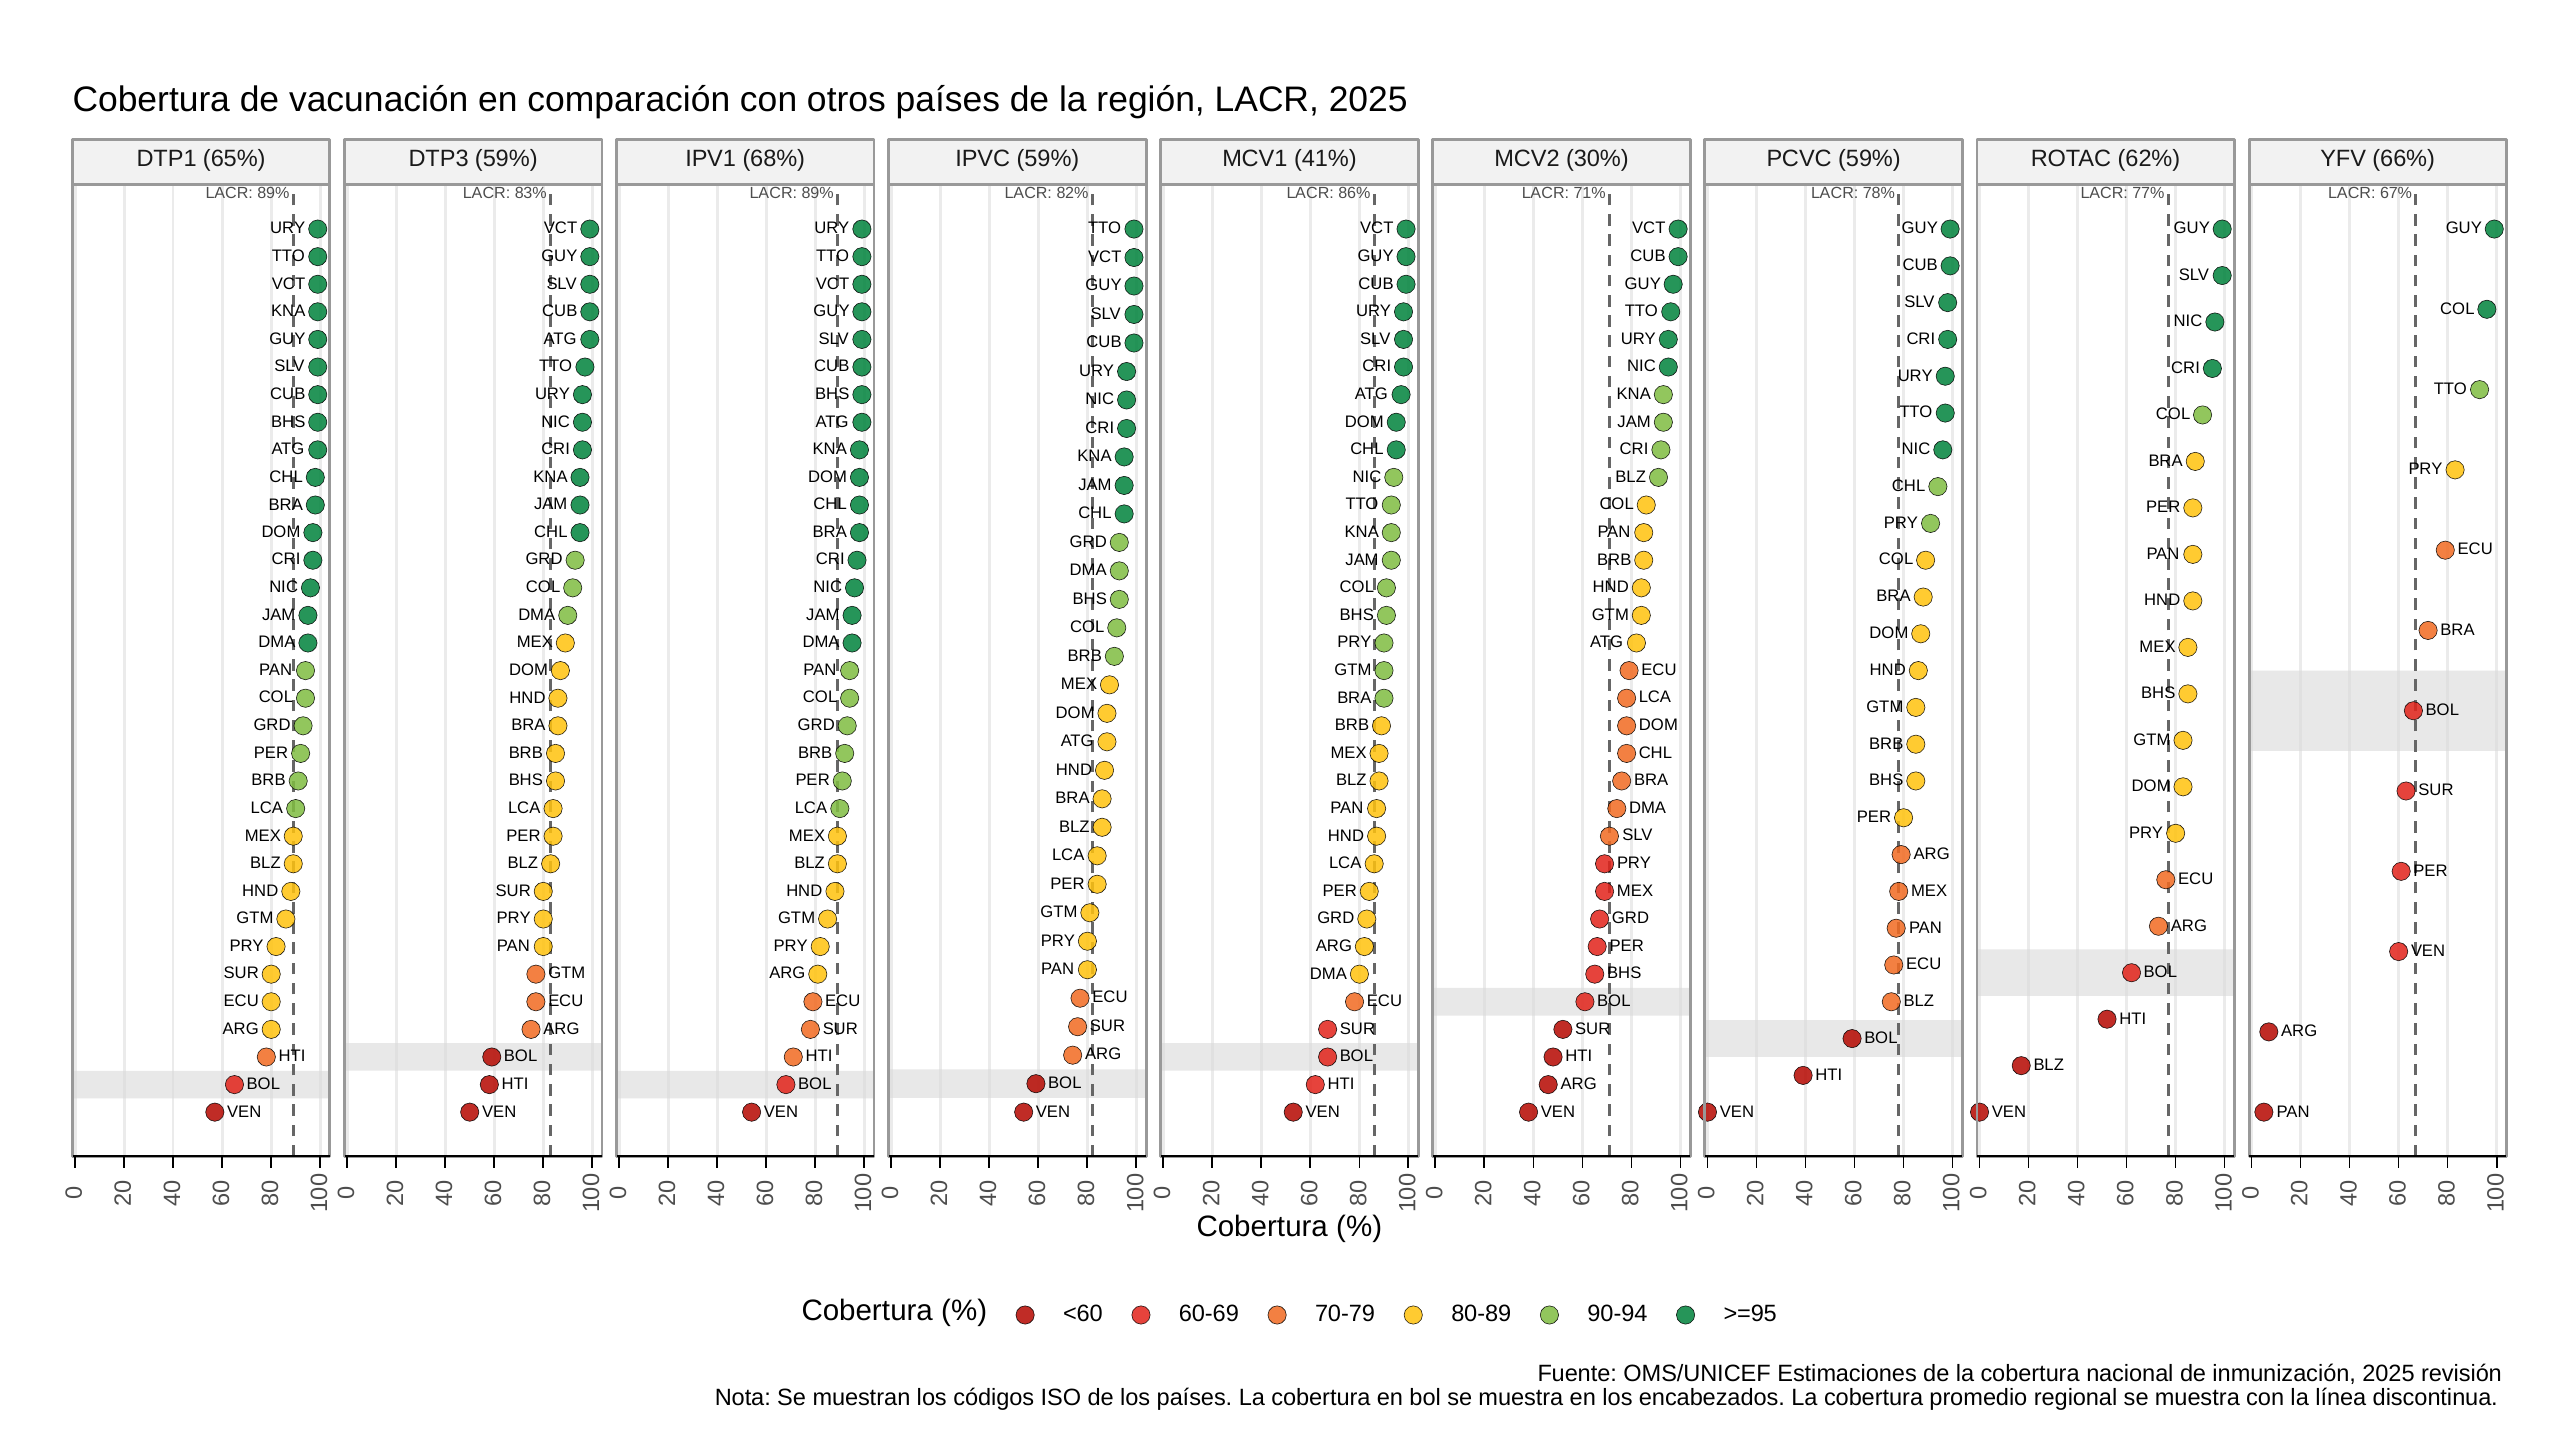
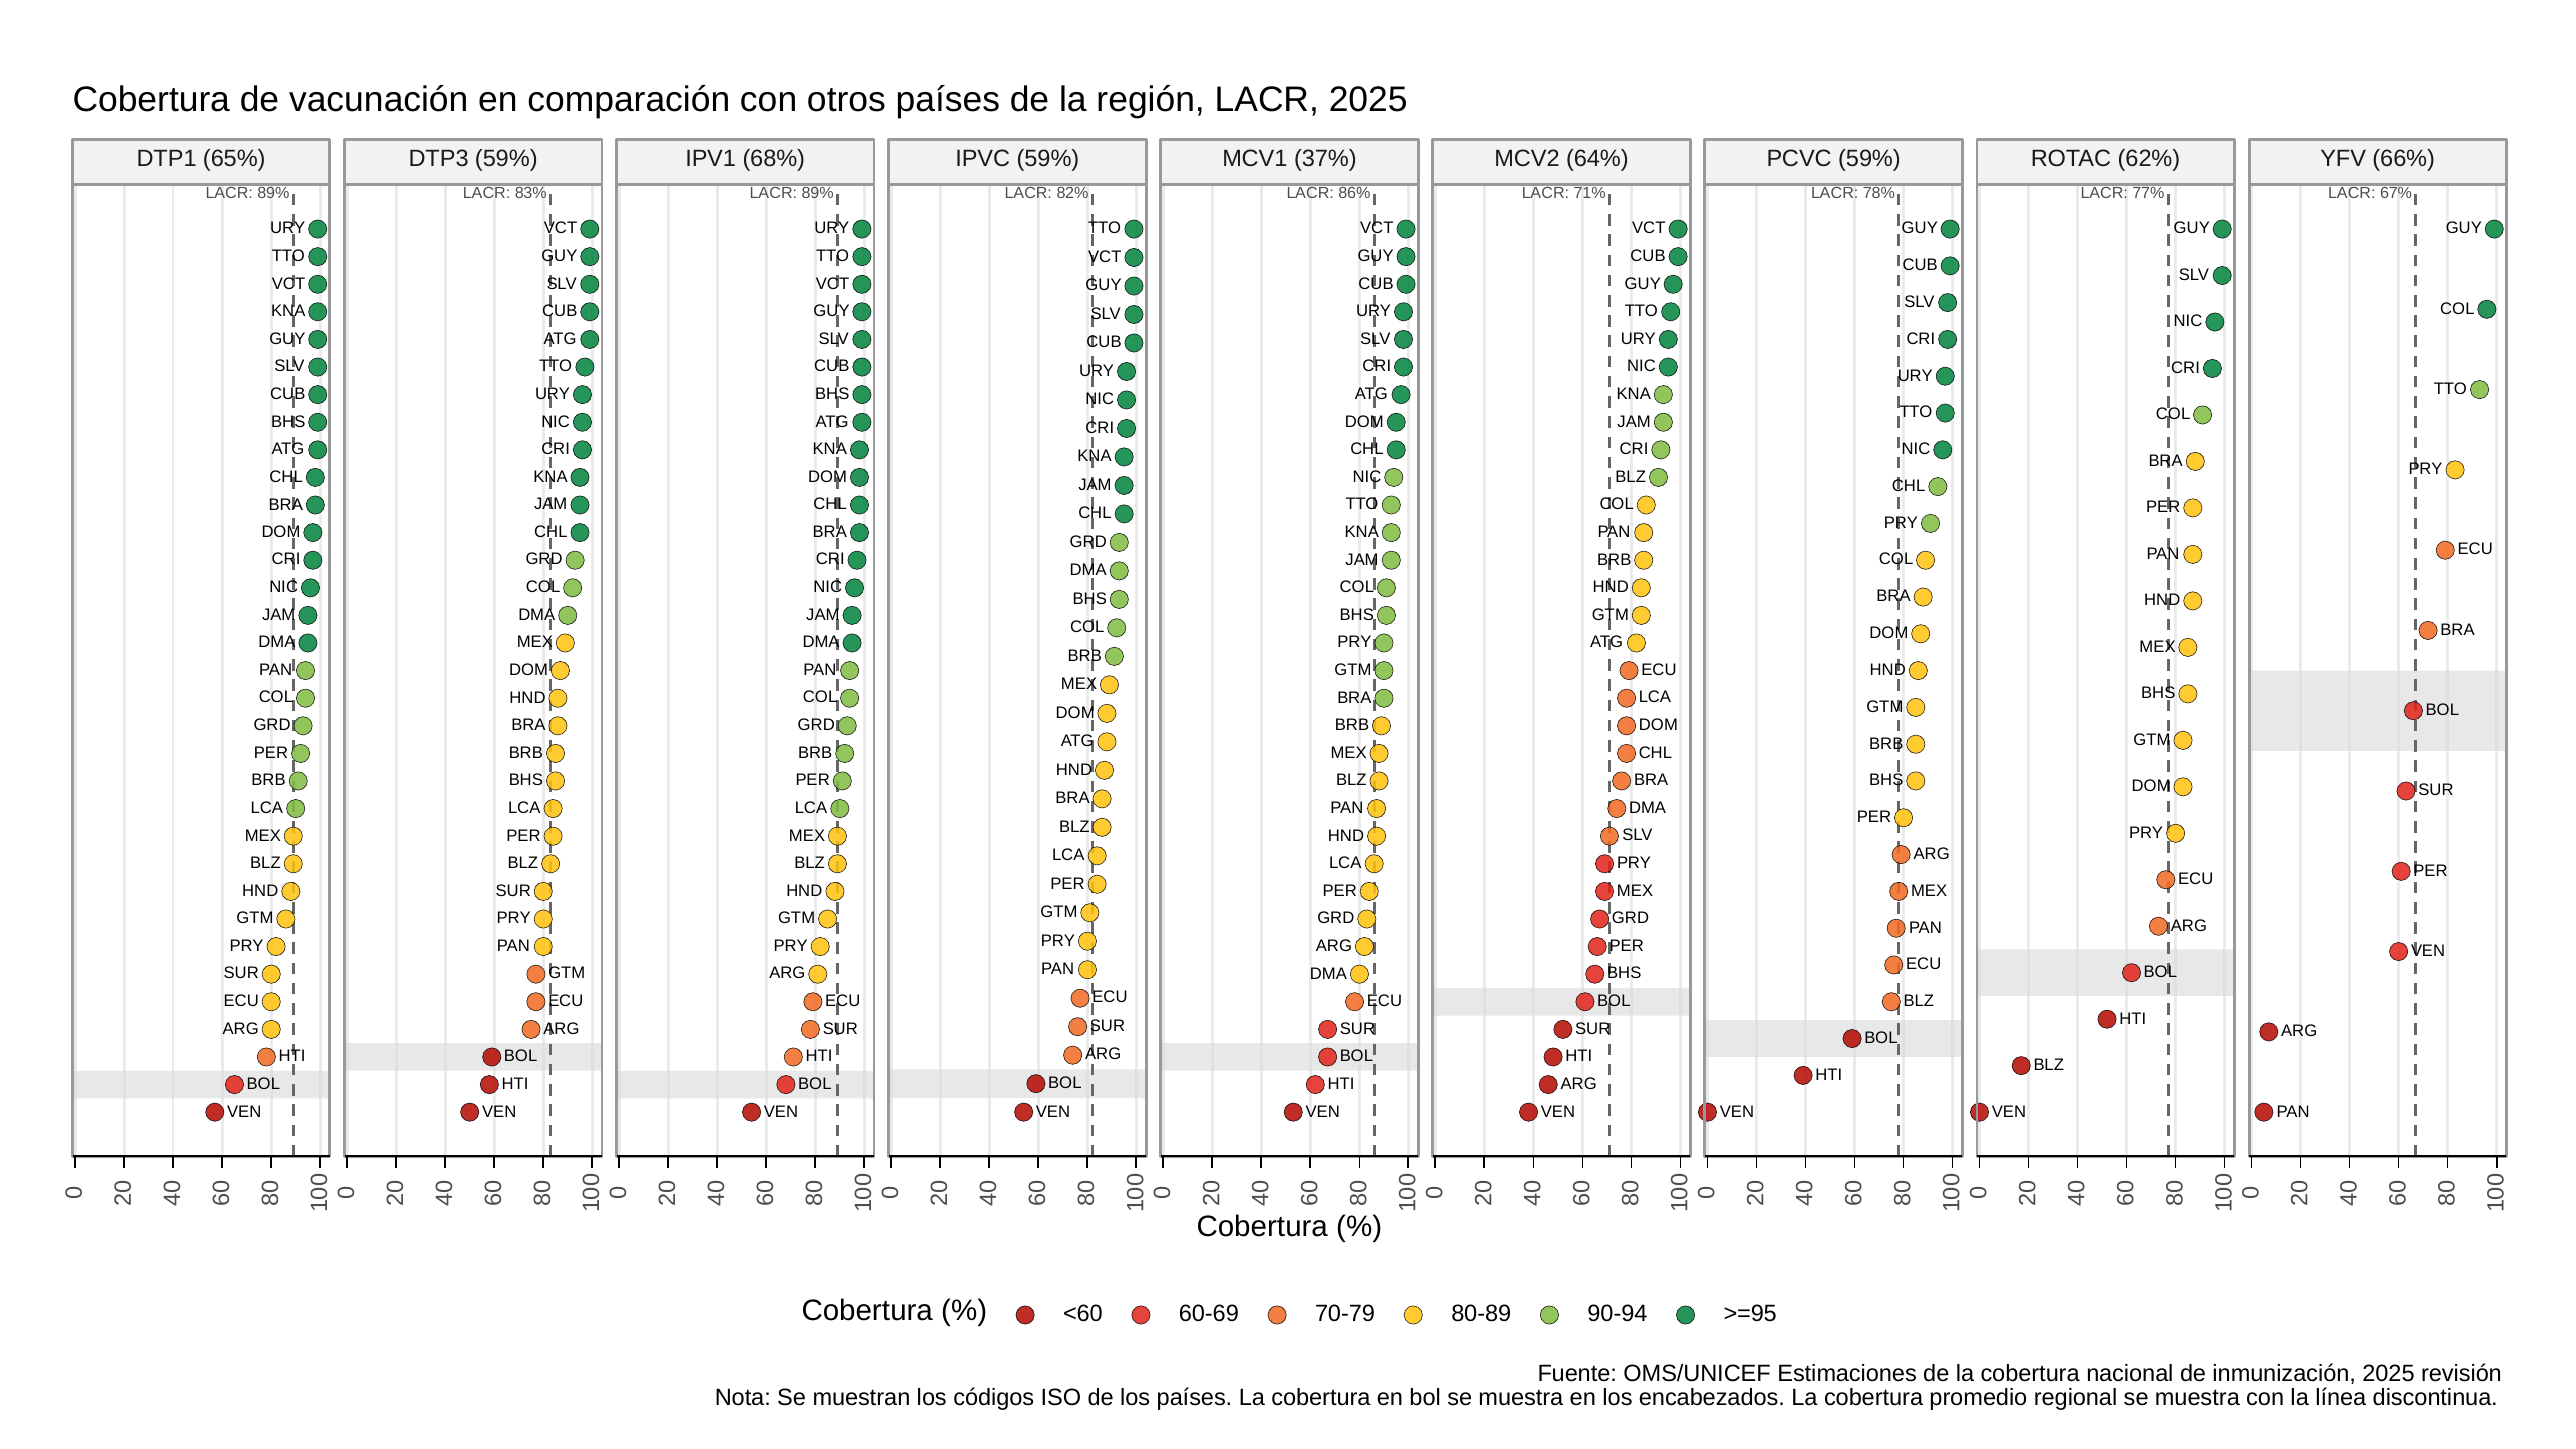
41%: 41% -> 37%
30%: 30% -> 64%
